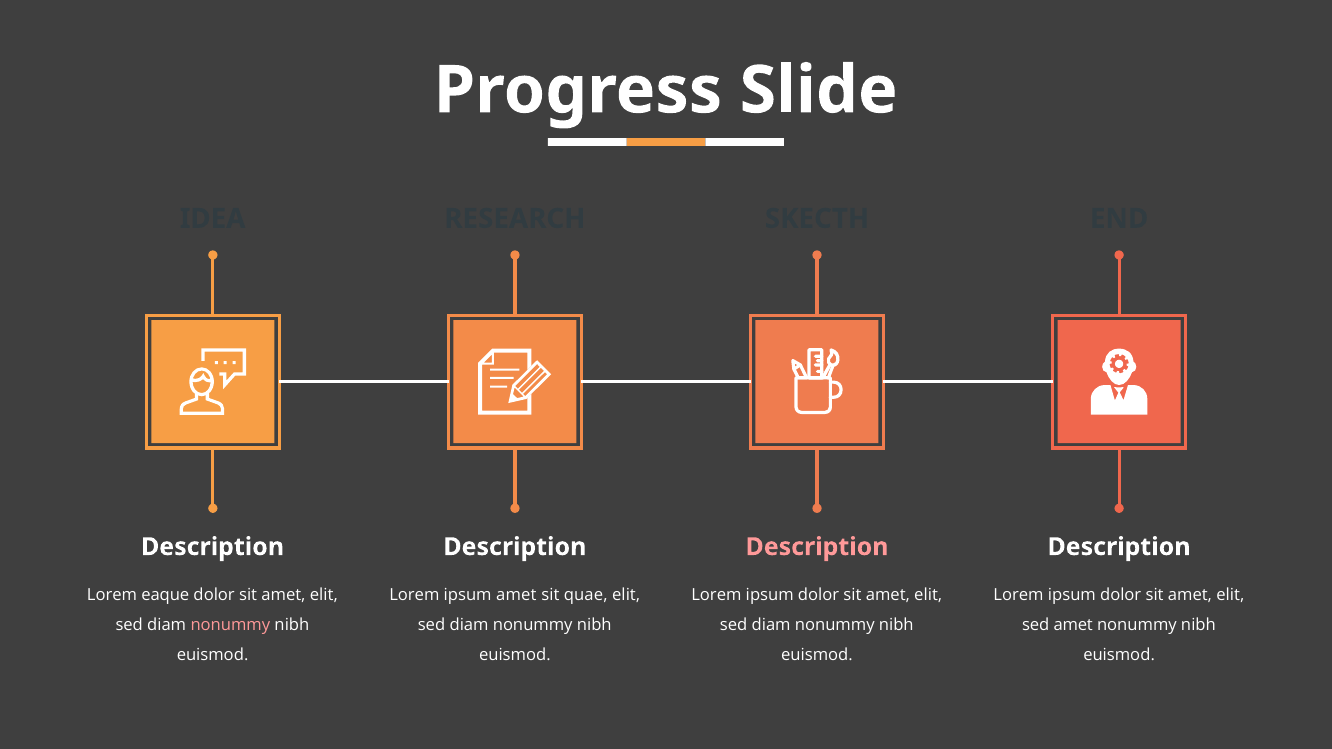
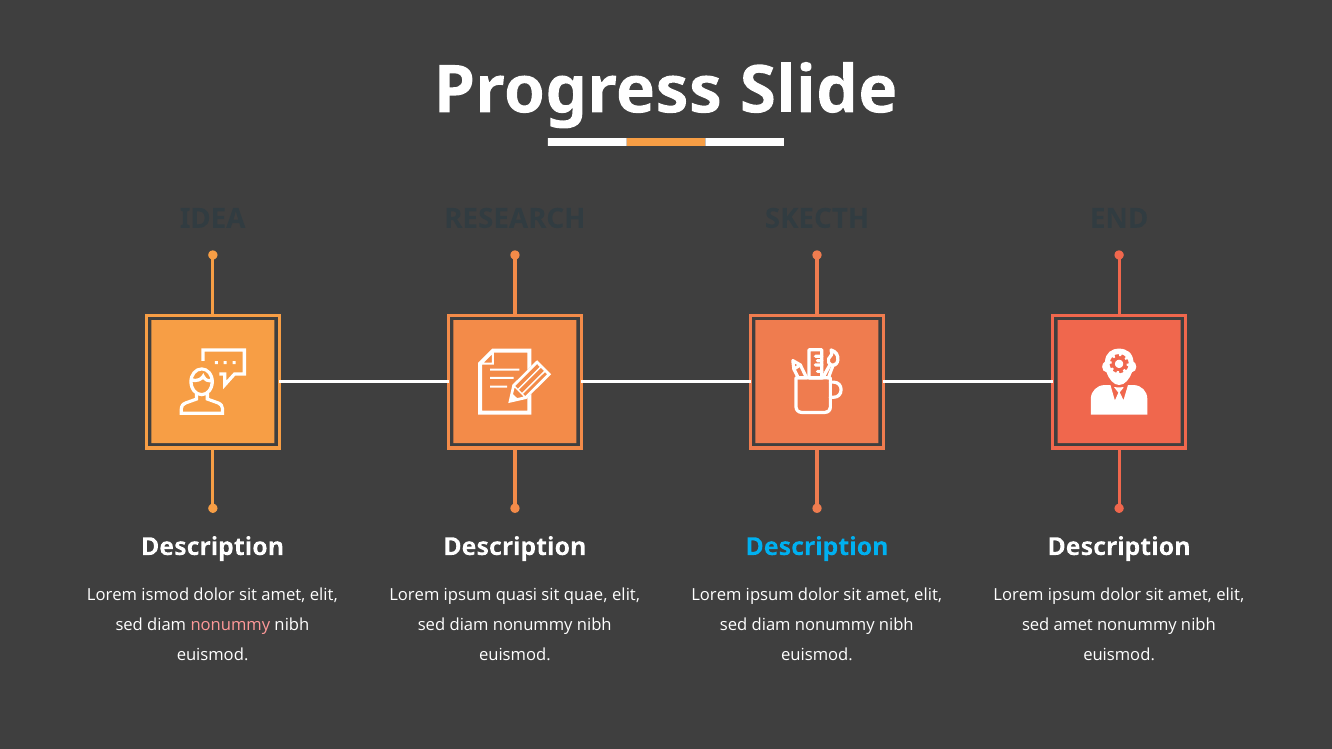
Description at (817, 547) colour: pink -> light blue
eaque: eaque -> ismod
ipsum amet: amet -> quasi
